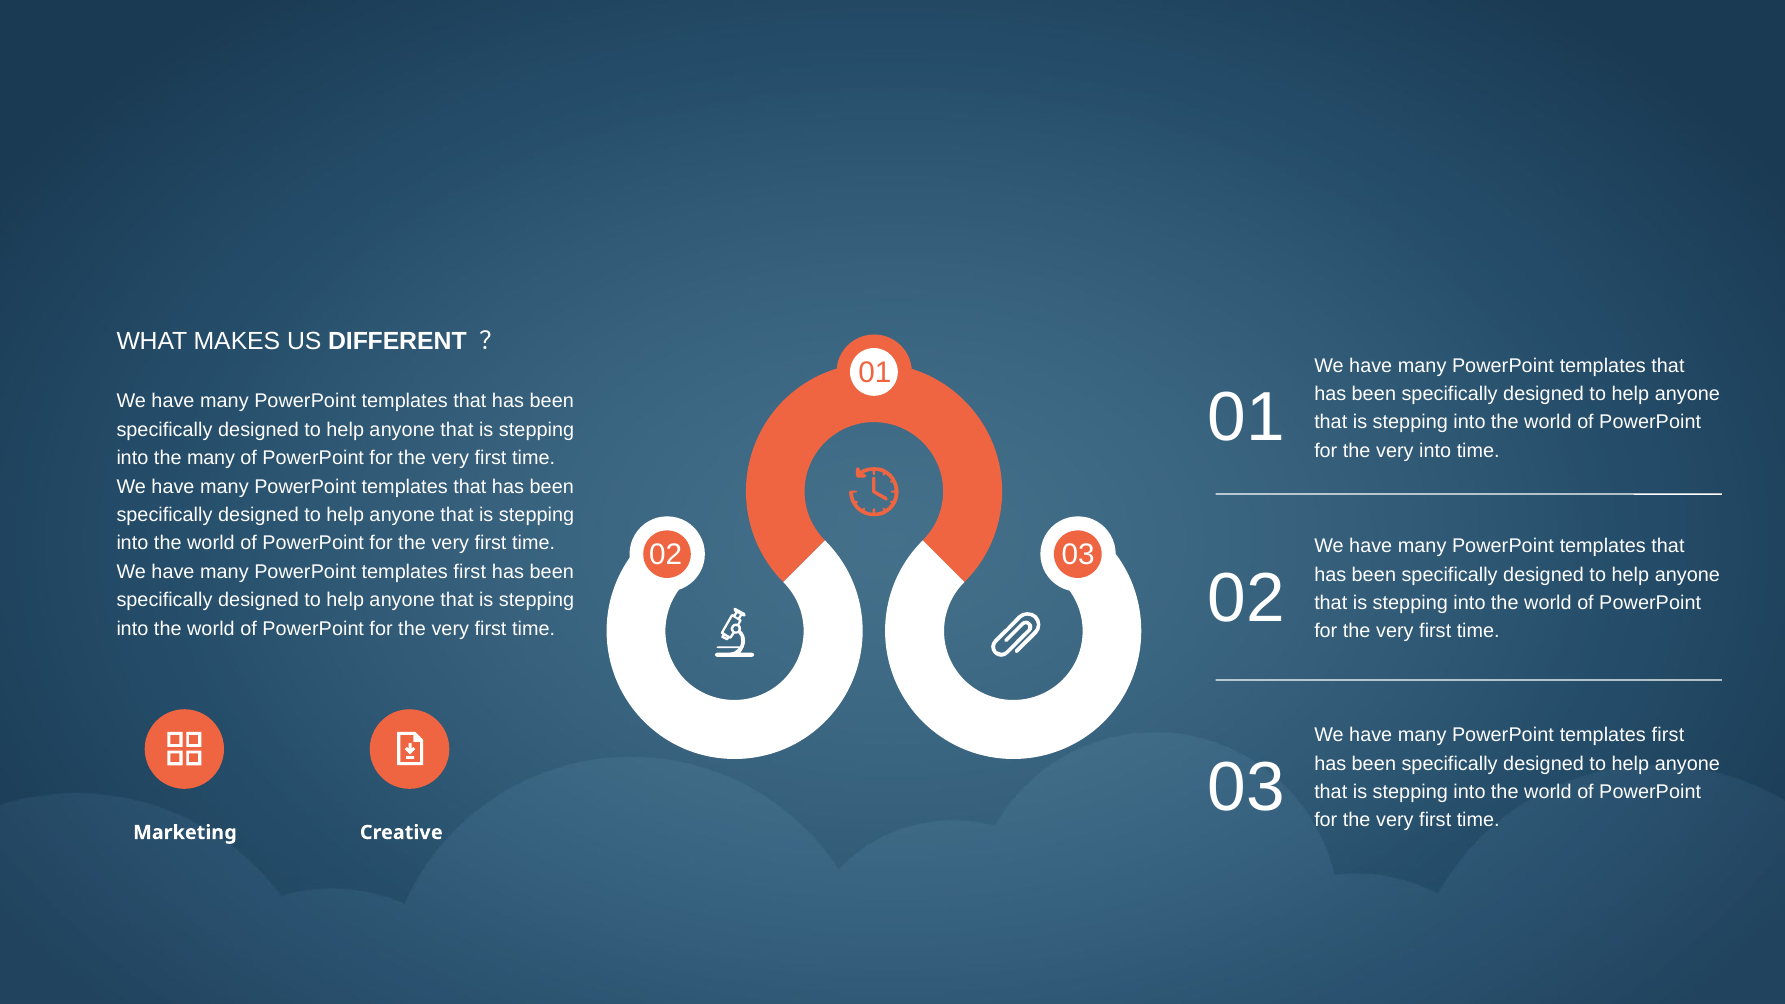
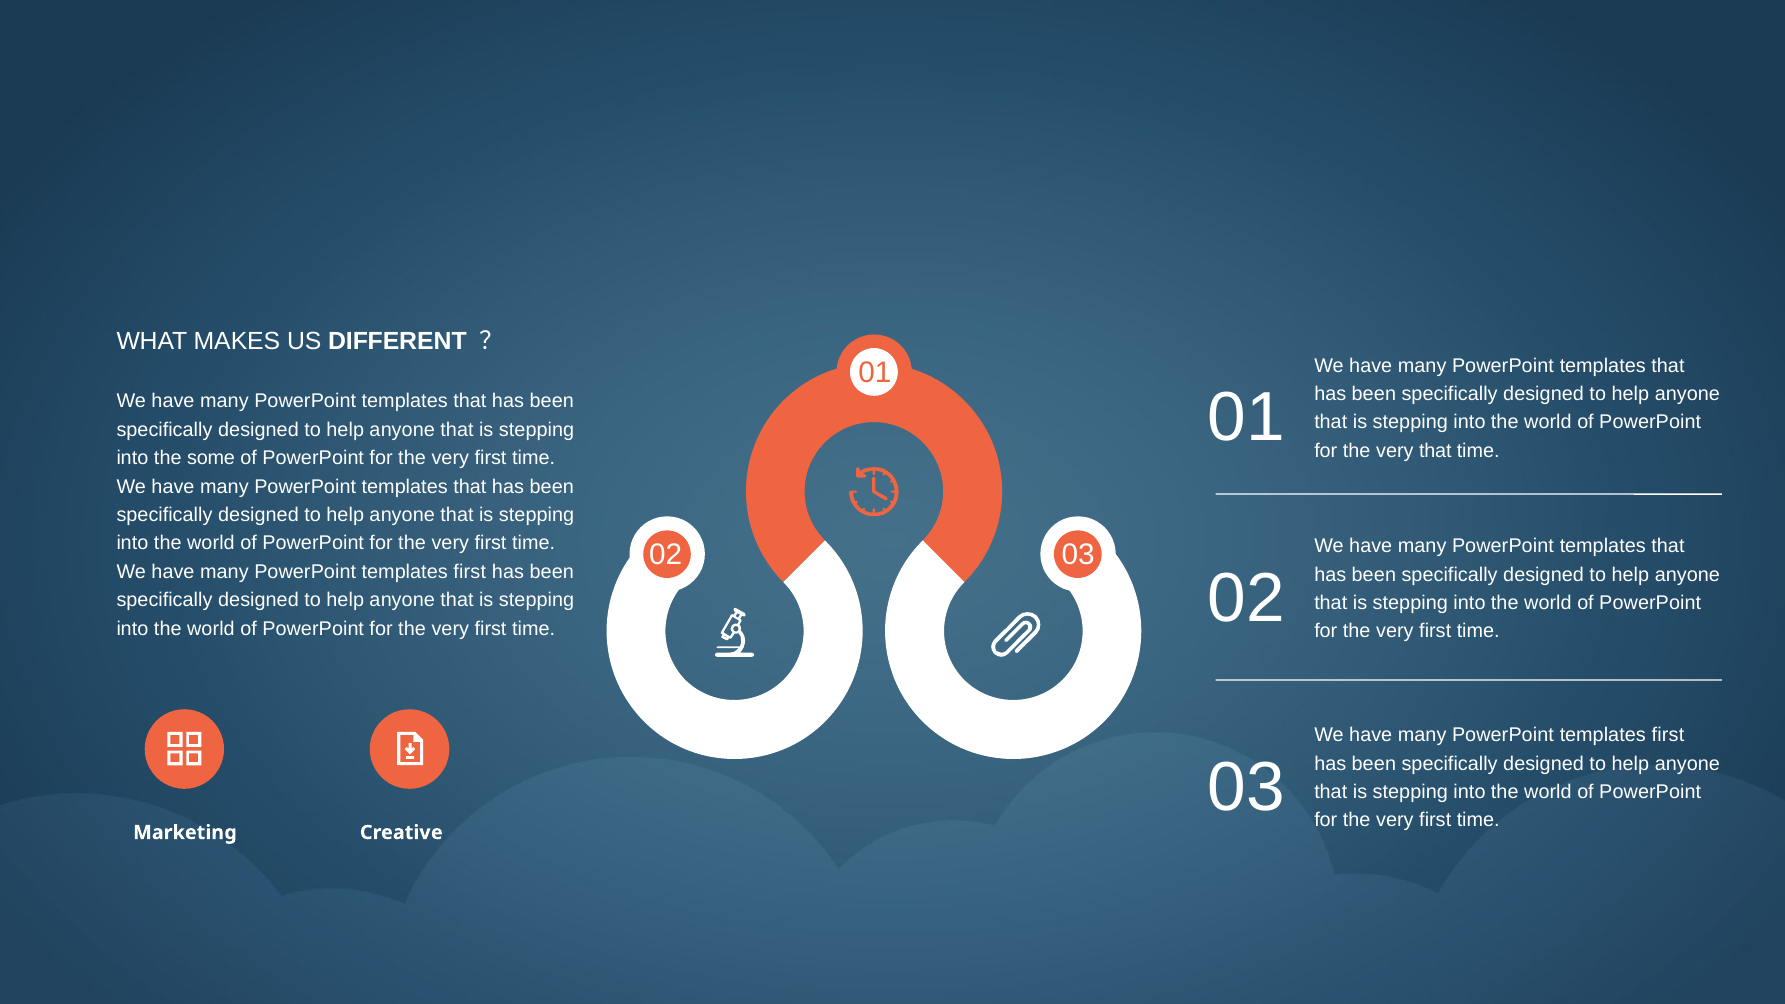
very into: into -> that
the many: many -> some
